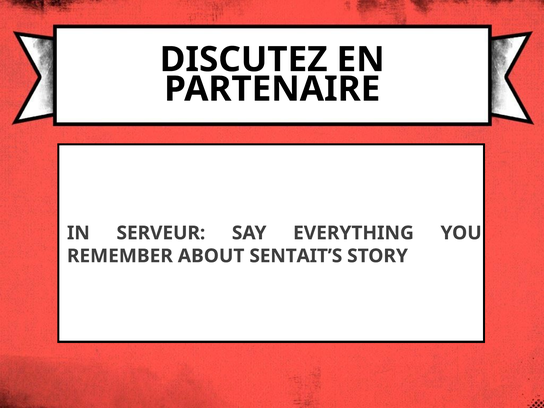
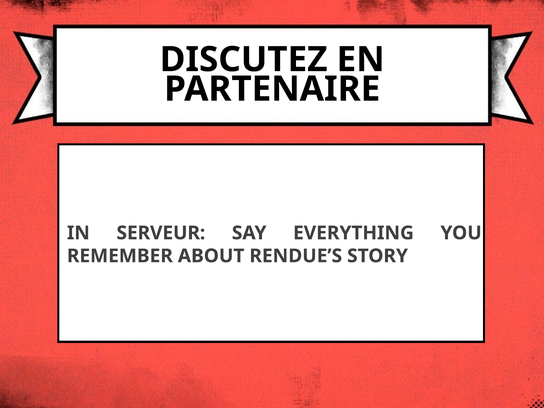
SENTAIT’S: SENTAIT’S -> RENDUE’S
